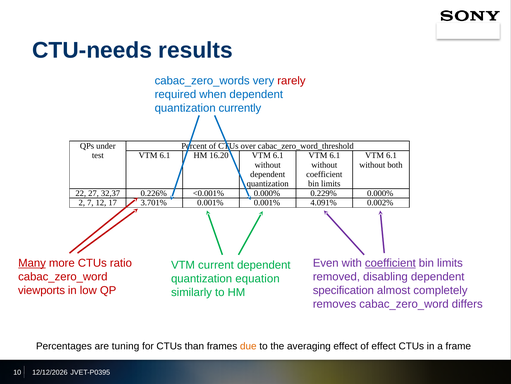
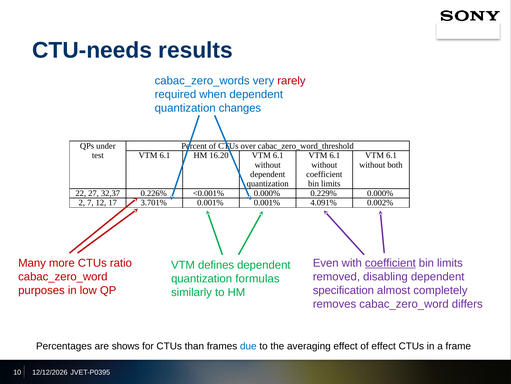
currently: currently -> changes
Many underline: present -> none
current: current -> defines
equation: equation -> formulas
viewports: viewports -> purposes
tuning: tuning -> shows
due colour: orange -> blue
